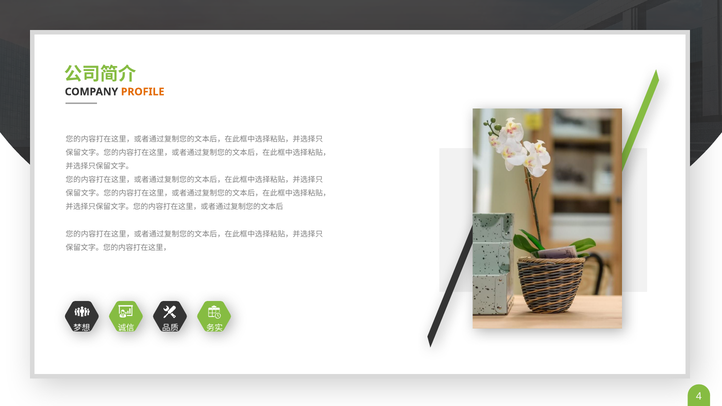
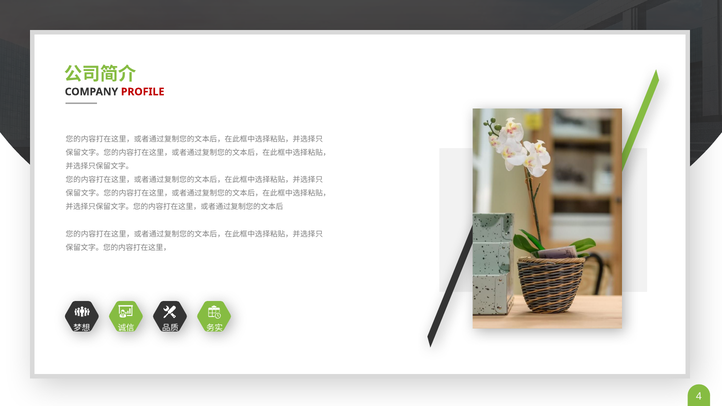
PROFILE colour: orange -> red
